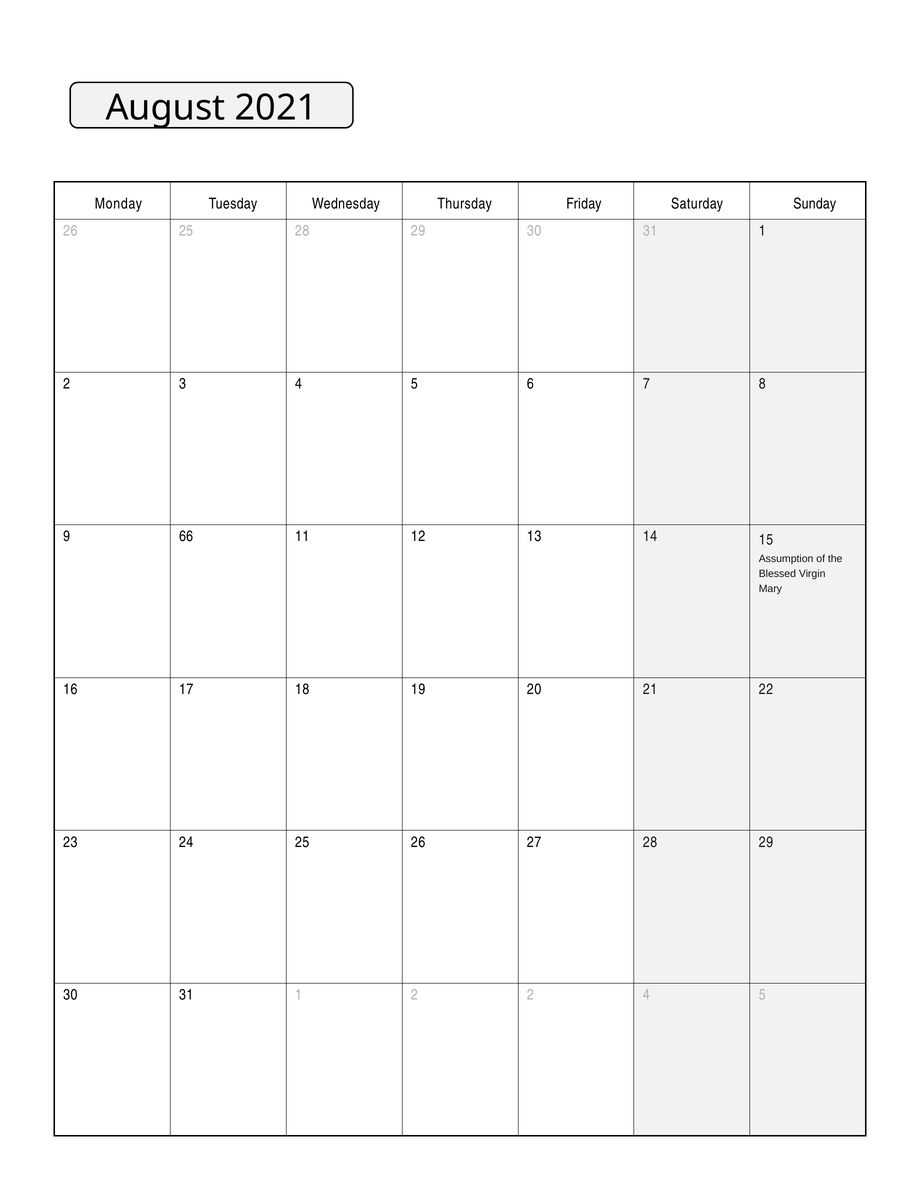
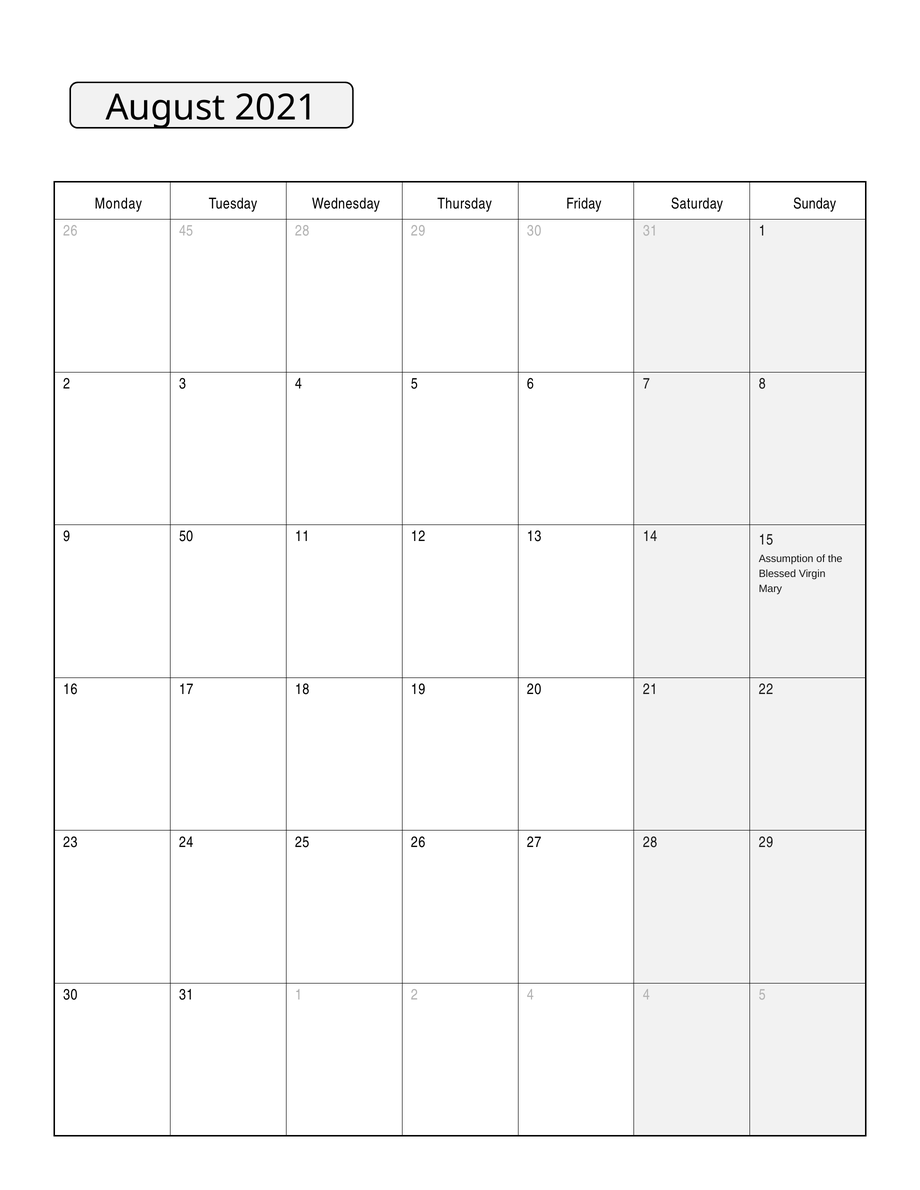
26 25: 25 -> 45
66: 66 -> 50
2 2: 2 -> 4
